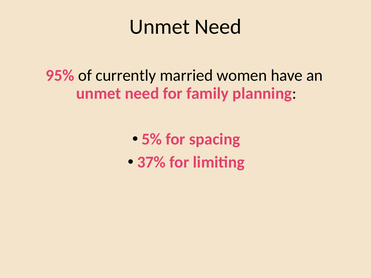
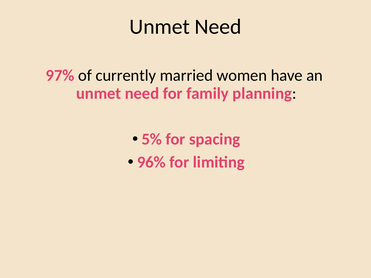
95%: 95% -> 97%
37%: 37% -> 96%
